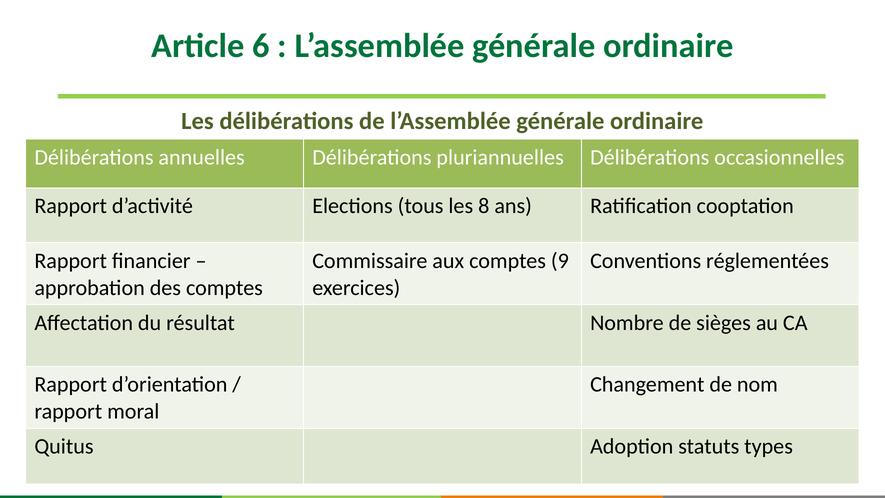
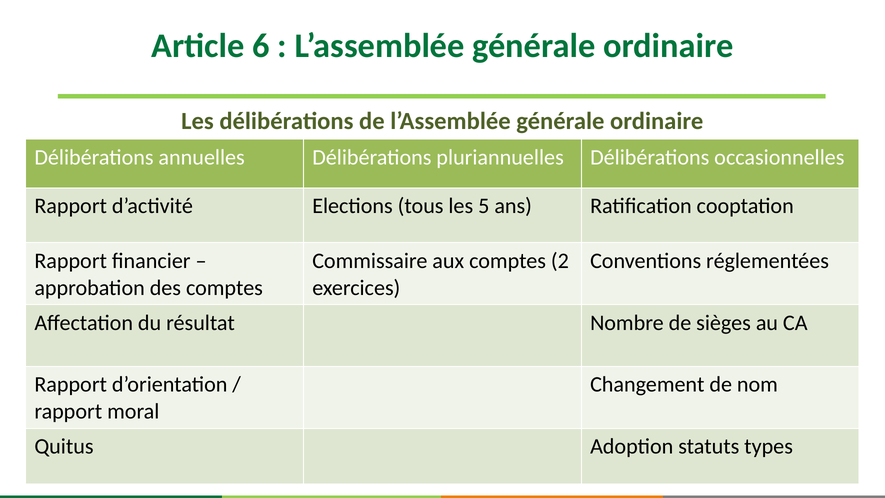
8: 8 -> 5
9: 9 -> 2
